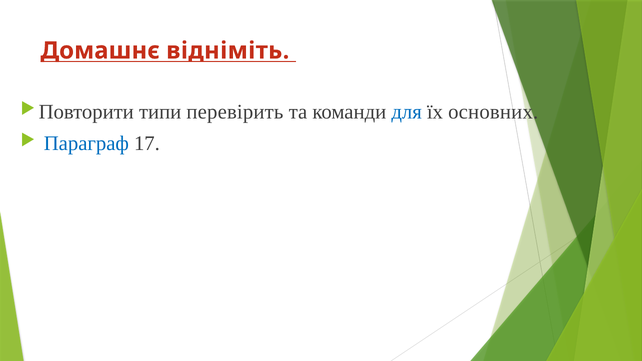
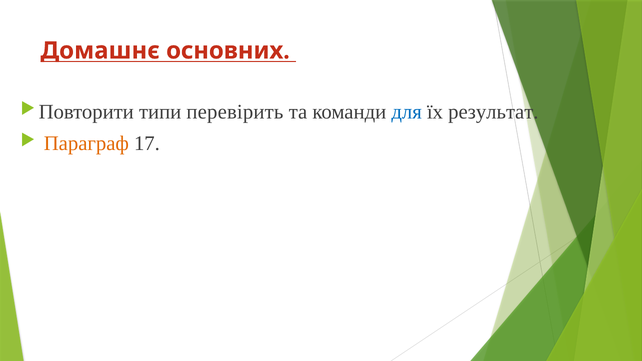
відніміть: відніміть -> основних
основних: основних -> результат
Параграф colour: blue -> orange
